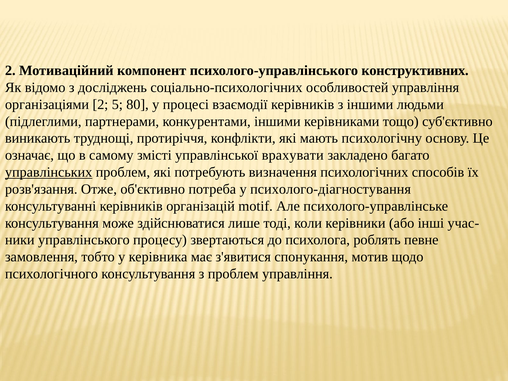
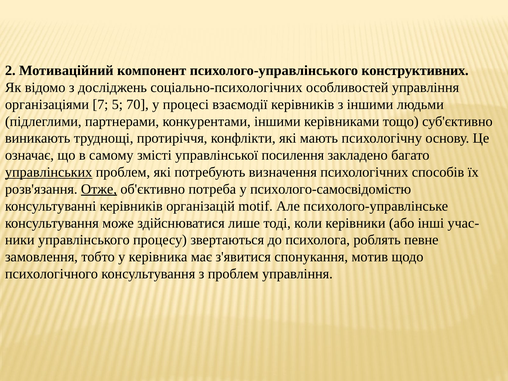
організаціями 2: 2 -> 7
80: 80 -> 70
врахувати: врахувати -> посилення
Отже underline: none -> present
психолого-діагностування: психолого-діагностування -> психолого-самосвідомістю
